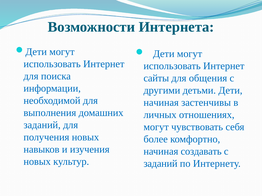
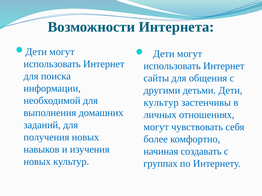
начиная at (161, 103): начиная -> культур
заданий at (161, 164): заданий -> группах
